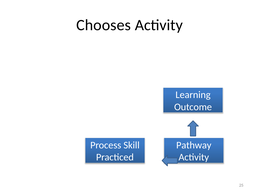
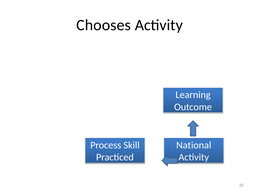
Pathway: Pathway -> National
